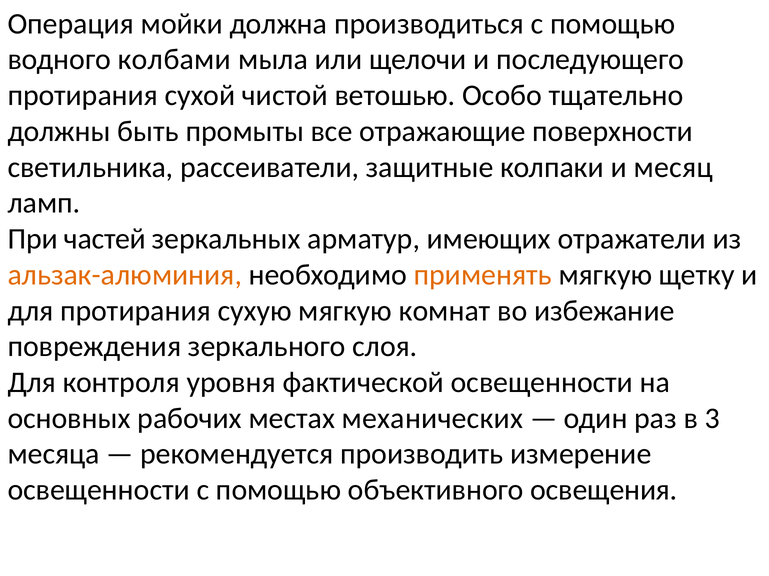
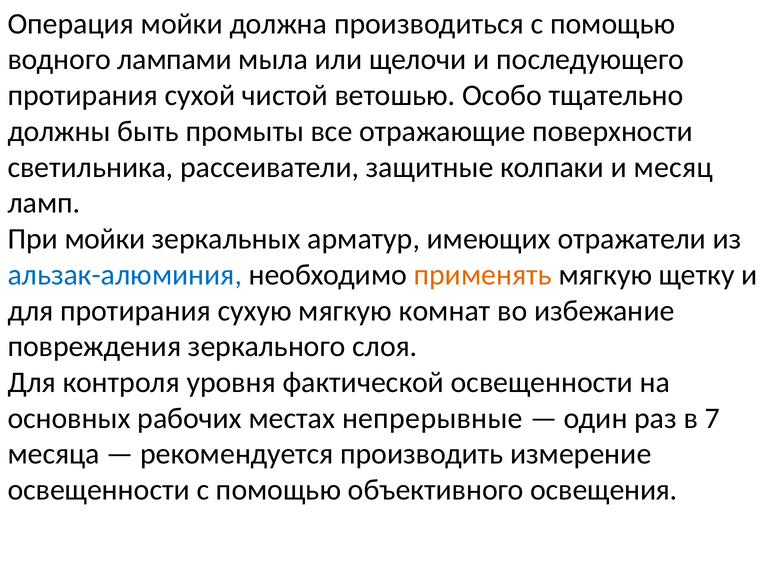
колбами: колбами -> лампами
При частей: частей -> мойки
альзак-алюминия colour: orange -> blue
механических: механических -> непрерывные
3: 3 -> 7
